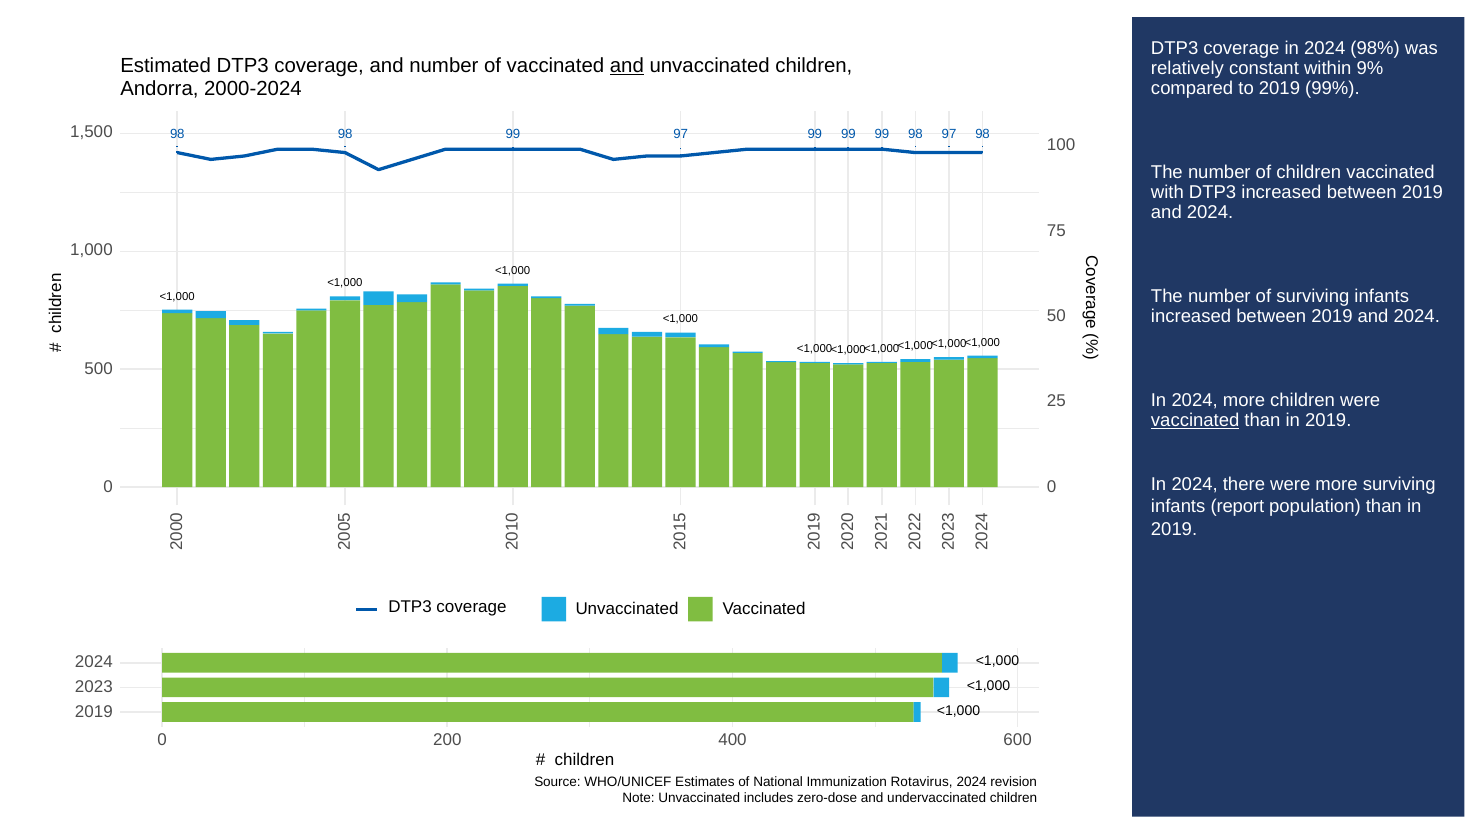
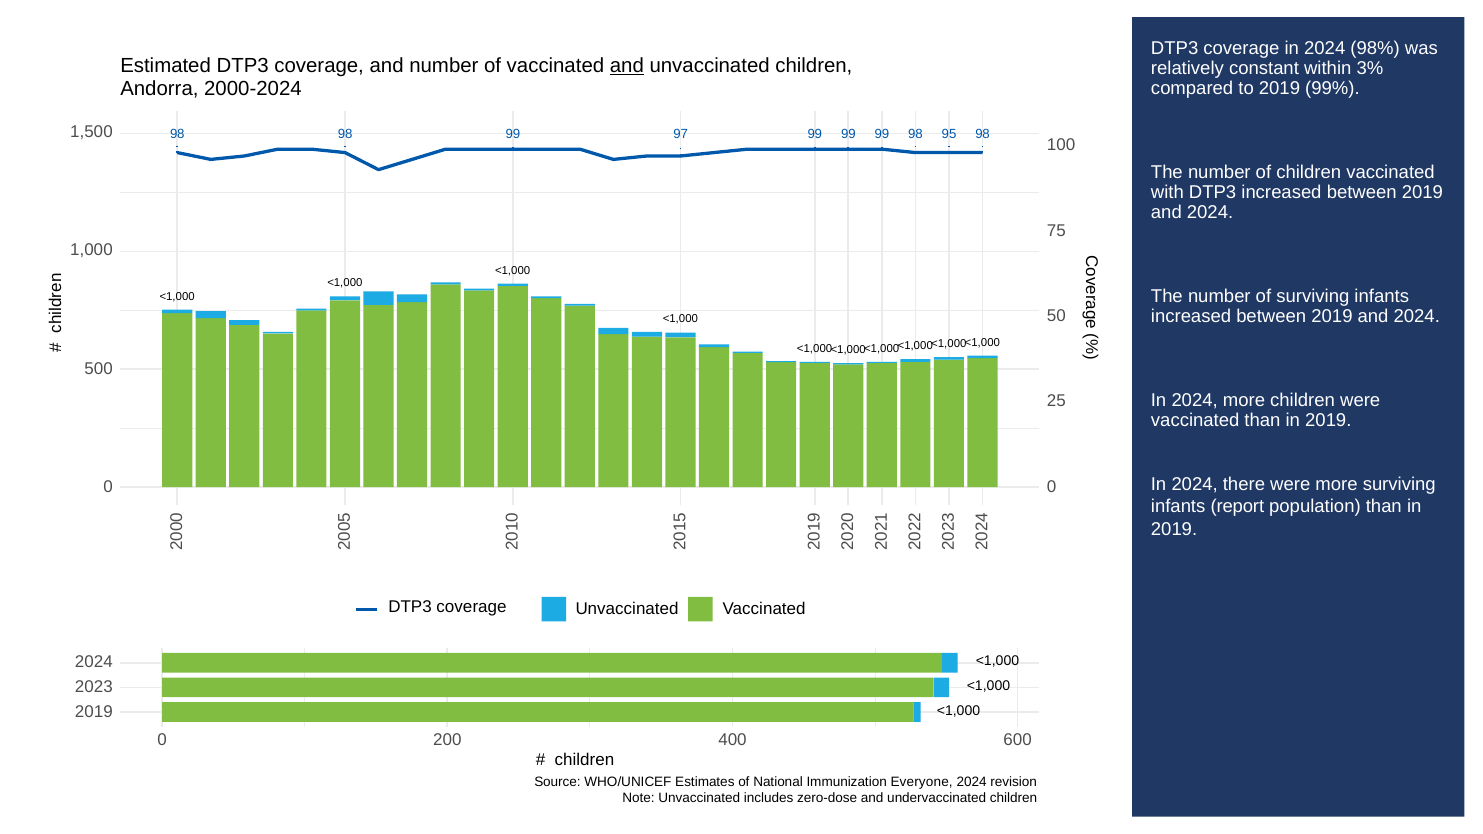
9%: 9% -> 3%
98 97: 97 -> 95
vaccinated at (1195, 420) underline: present -> none
Rotavirus: Rotavirus -> Everyone
